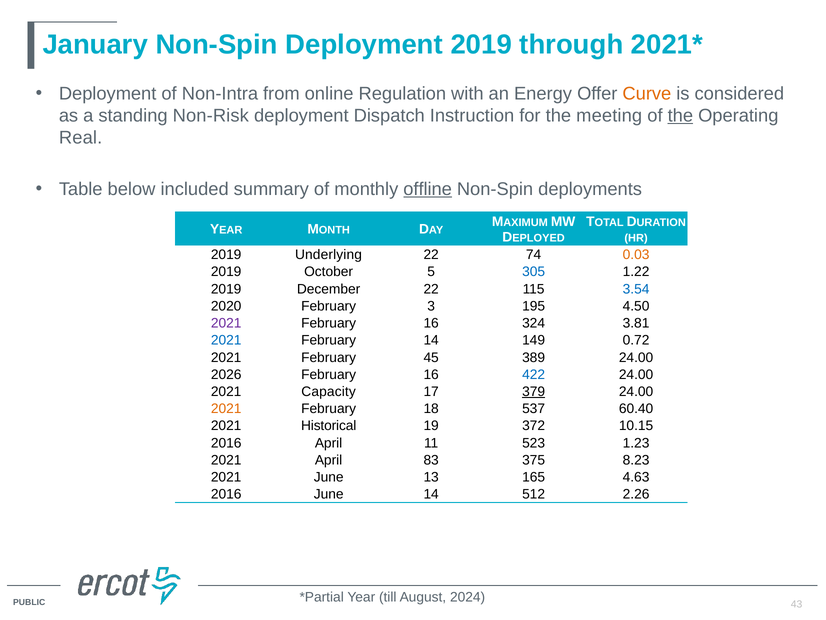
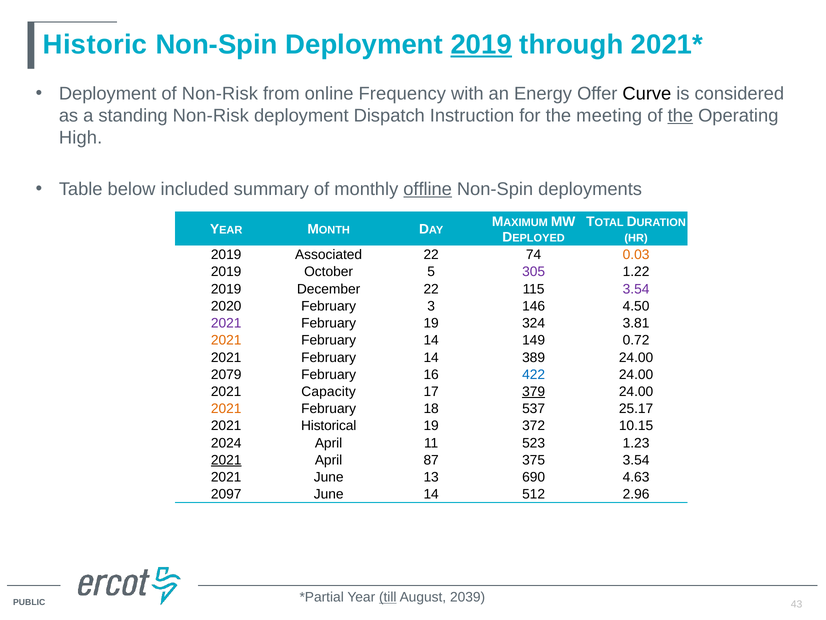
January: January -> Historic
2019 at (481, 45) underline: none -> present
of Non-Intra: Non-Intra -> Non-Risk
Regulation: Regulation -> Frequency
Curve colour: orange -> black
Real: Real -> High
Underlying: Underlying -> Associated
305 colour: blue -> purple
3.54 at (636, 289) colour: blue -> purple
195: 195 -> 146
16 at (431, 323): 16 -> 19
2021 at (226, 340) colour: blue -> orange
45 at (431, 357): 45 -> 14
2026: 2026 -> 2079
60.40: 60.40 -> 25.17
2016 at (226, 443): 2016 -> 2024
2021 at (226, 460) underline: none -> present
83: 83 -> 87
375 8.23: 8.23 -> 3.54
165: 165 -> 690
2016 at (226, 494): 2016 -> 2097
2.26: 2.26 -> 2.96
till underline: none -> present
2024: 2024 -> 2039
